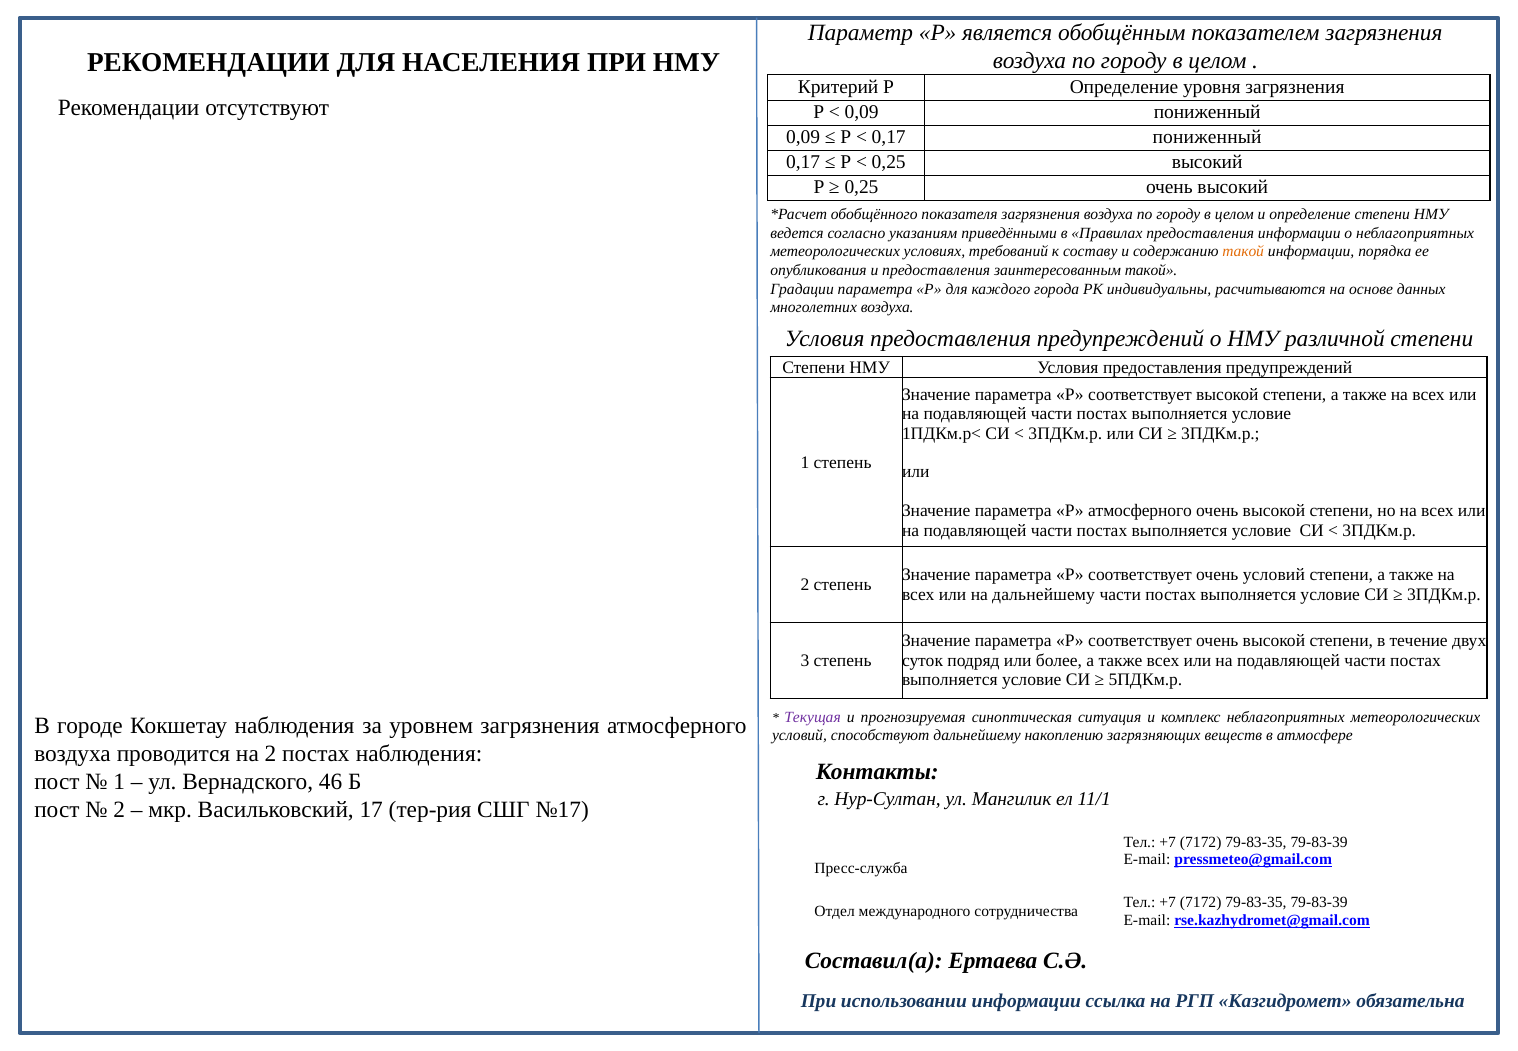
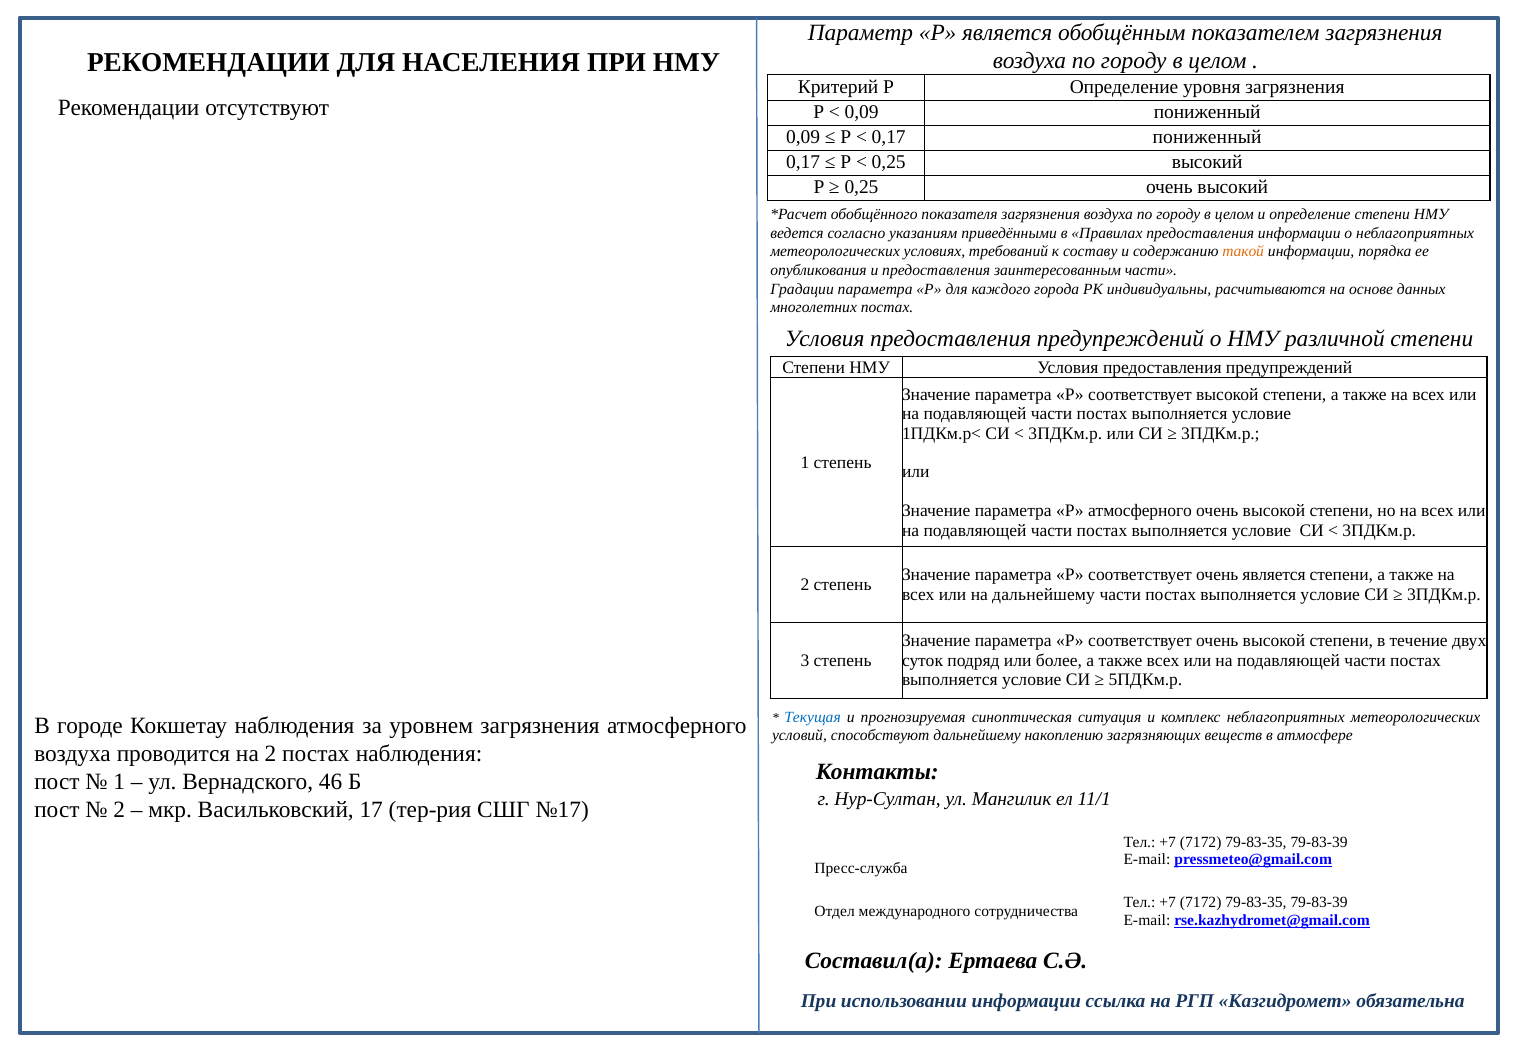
заинтересованным такой: такой -> части
многолетних воздуха: воздуха -> постах
очень условий: условий -> является
Текущая colour: purple -> blue
